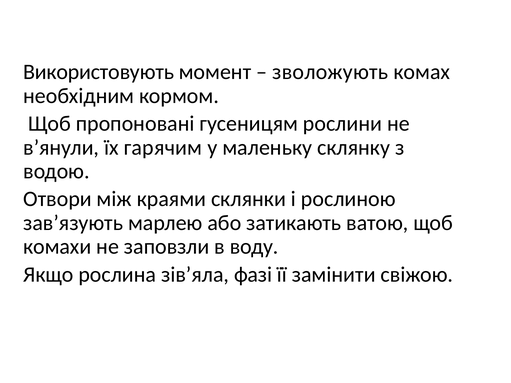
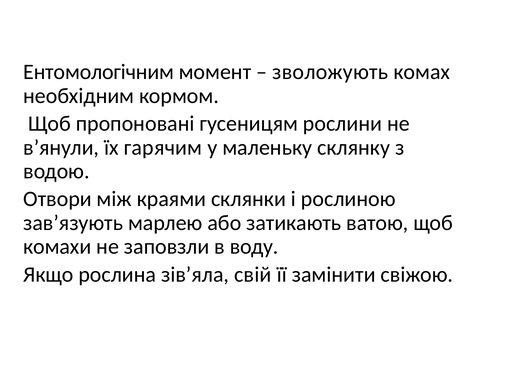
Використовують: Використовують -> Ентомологічним
фазі: фазі -> свій
